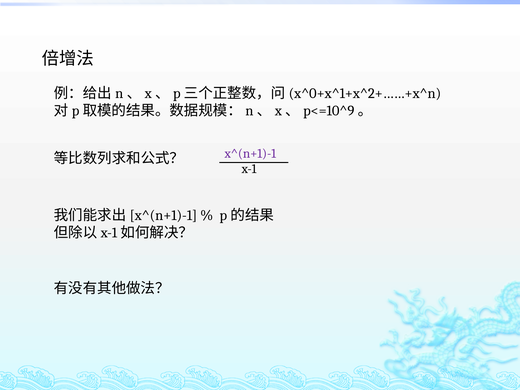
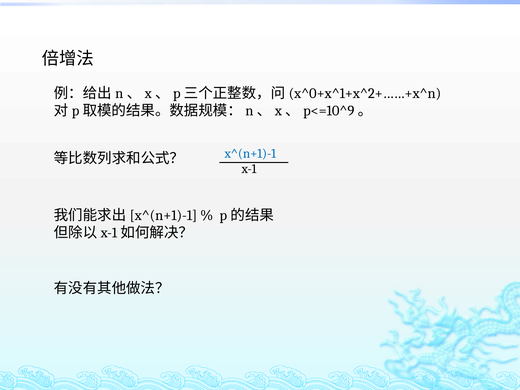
x^(n+1)-1 colour: purple -> blue
